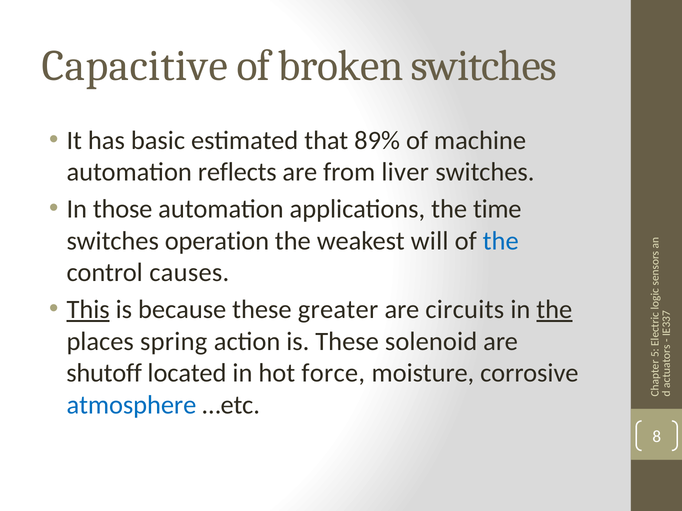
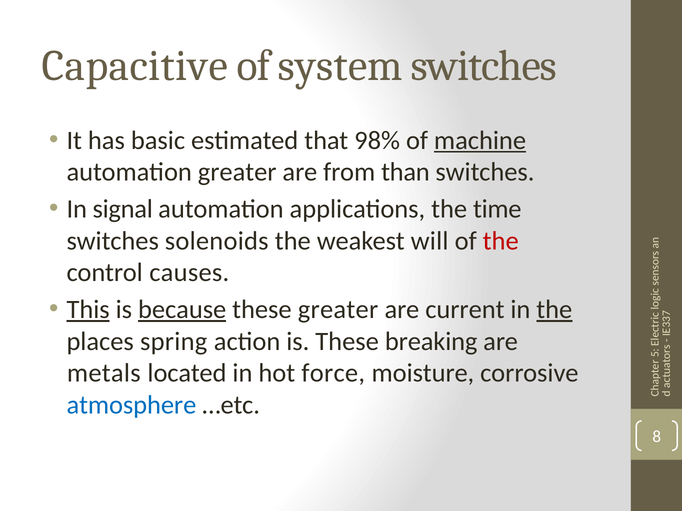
broken: broken -> system
89%: 89% -> 98%
machine underline: none -> present
automation reflects: reflects -> greater
liver: liver -> than
those: those -> signal
operation: operation -> solenoids
the at (501, 241) colour: blue -> red
because underline: none -> present
circuits: circuits -> current
solenoid: solenoid -> breaking
shutoff: shutoff -> metals
